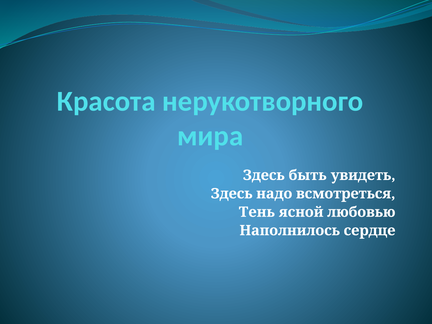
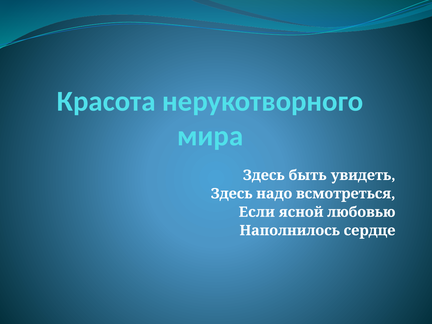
Тень: Тень -> Если
